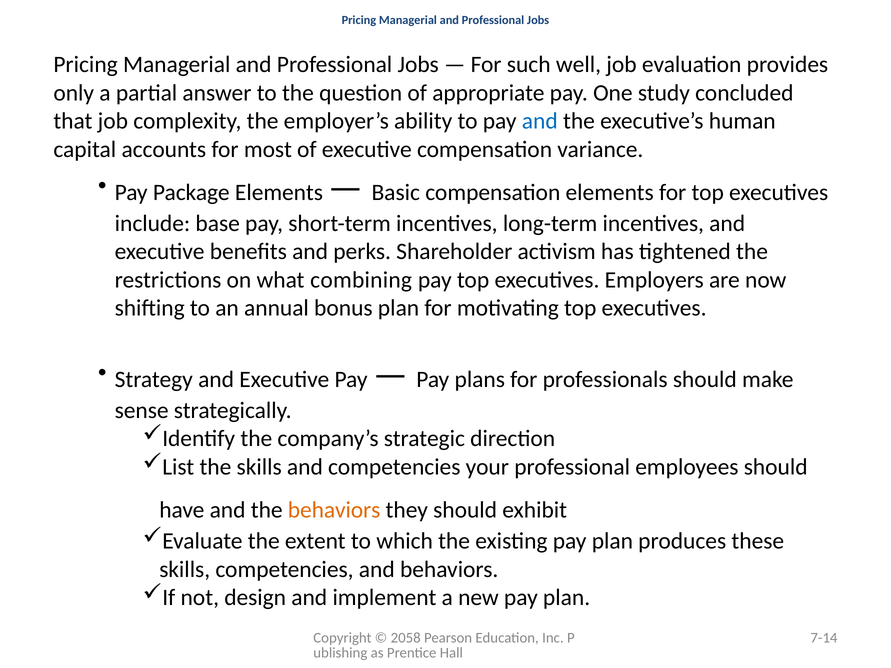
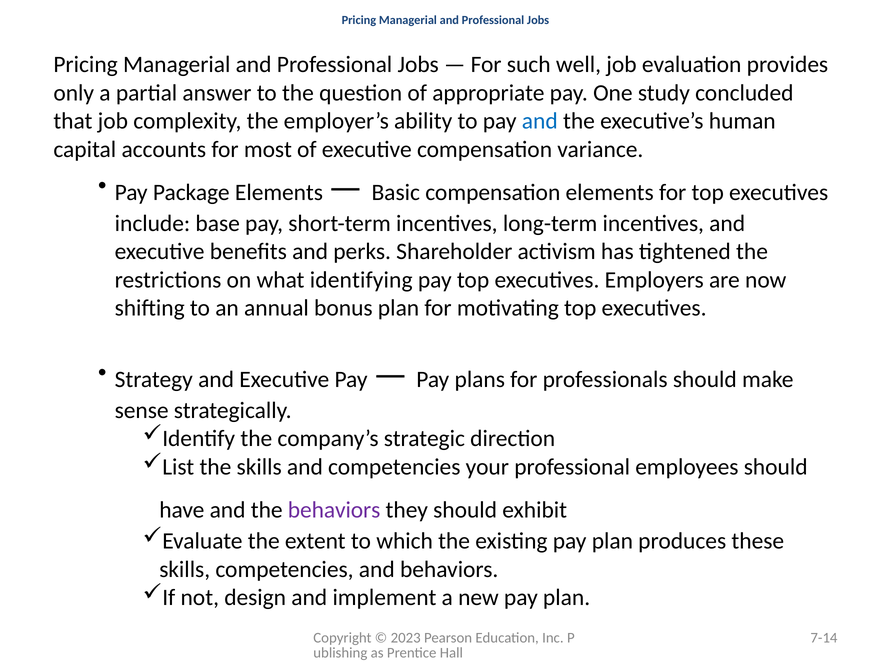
combining: combining -> identifying
behaviors at (334, 510) colour: orange -> purple
2058: 2058 -> 2023
